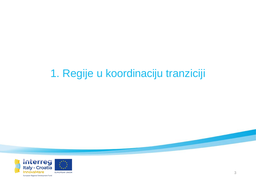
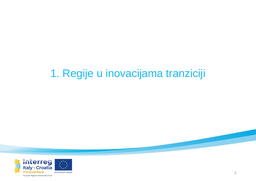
koordinaciju: koordinaciju -> inovacijama
